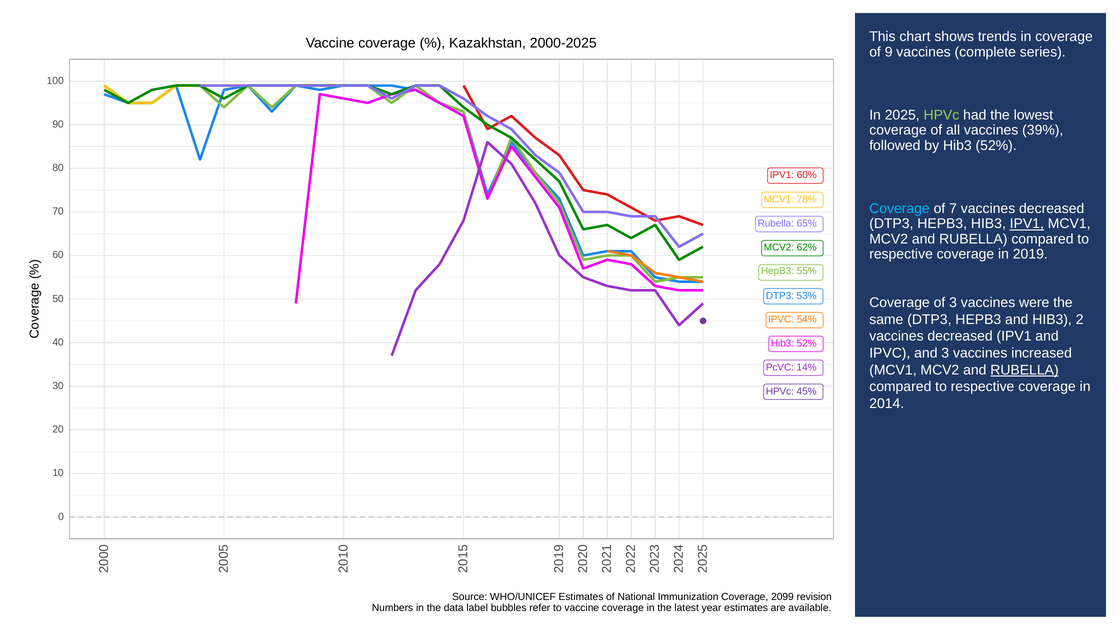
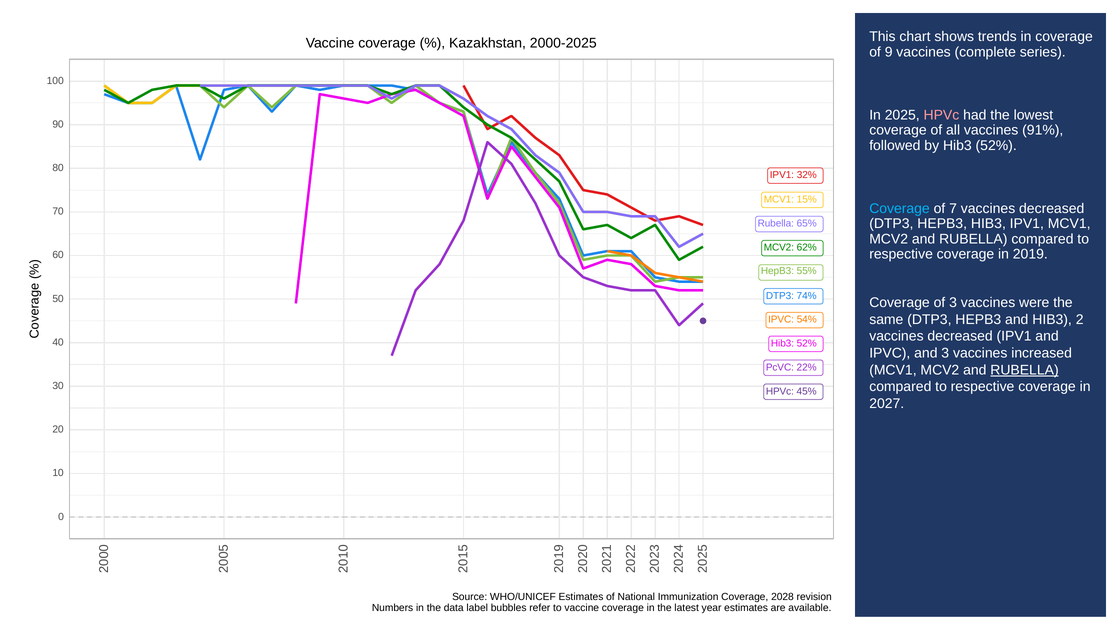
HPVc at (941, 115) colour: light green -> pink
39%: 39% -> 91%
60%: 60% -> 32%
78%: 78% -> 15%
IPV1 at (1027, 224) underline: present -> none
53%: 53% -> 74%
14%: 14% -> 22%
2014: 2014 -> 2027
2099: 2099 -> 2028
